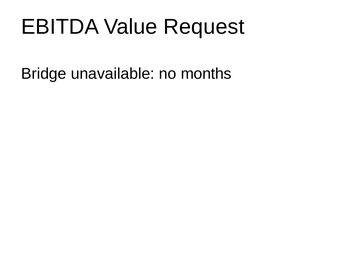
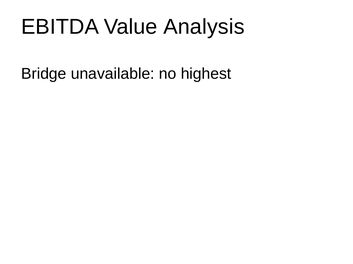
Request: Request -> Analysis
months: months -> highest
